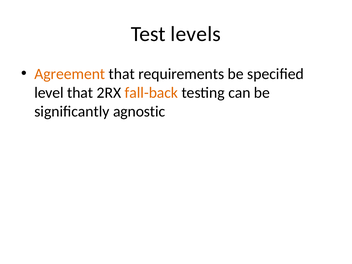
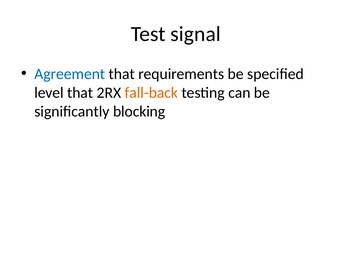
levels: levels -> signal
Agreement colour: orange -> blue
agnostic: agnostic -> blocking
